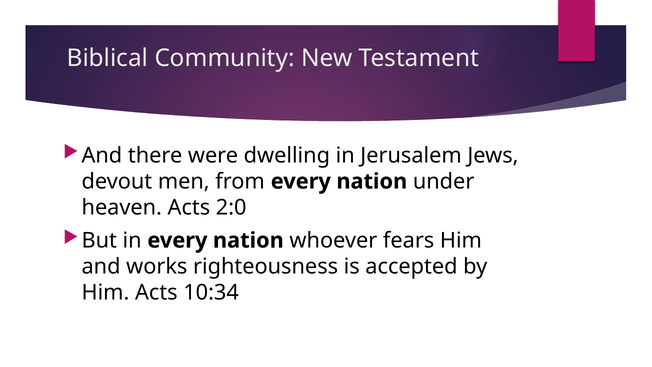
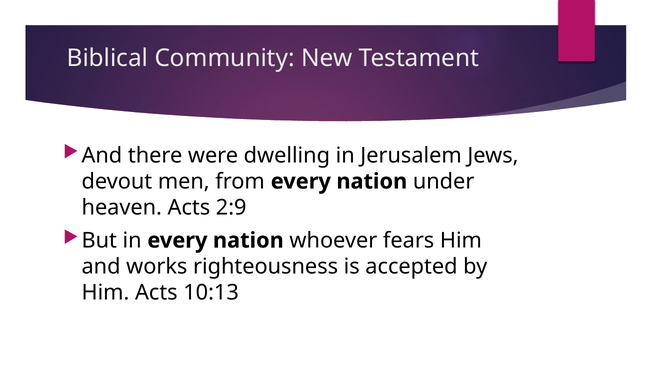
2:0: 2:0 -> 2:9
10:34: 10:34 -> 10:13
